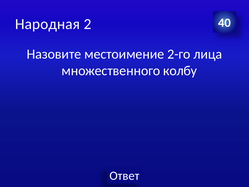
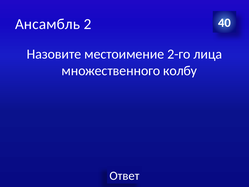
Народная: Народная -> Ансамбль
